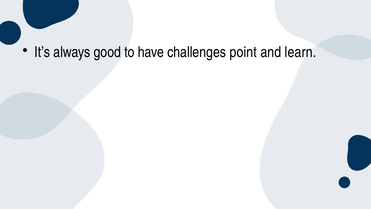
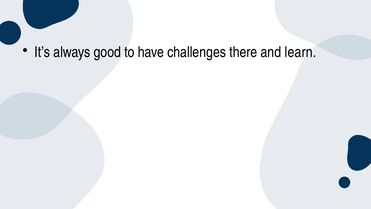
point: point -> there
